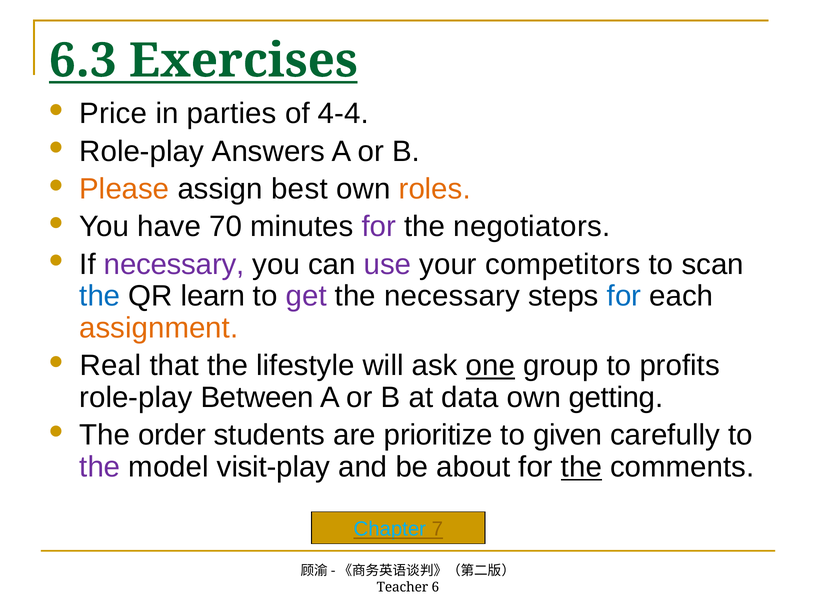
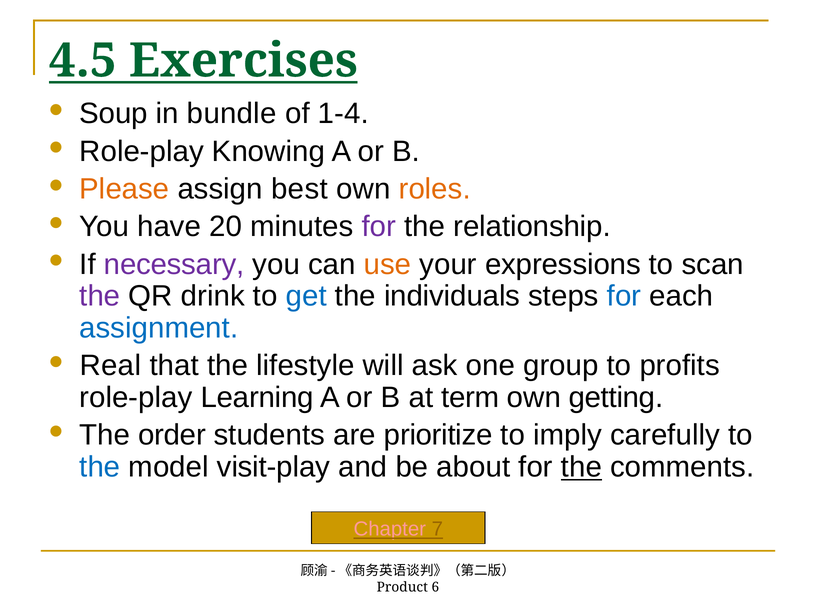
6.3: 6.3 -> 4.5
Price: Price -> Soup
parties: parties -> bundle
4-4: 4-4 -> 1-4
Answers: Answers -> Knowing
70: 70 -> 20
negotiators: negotiators -> relationship
use colour: purple -> orange
competitors: competitors -> expressions
the at (100, 296) colour: blue -> purple
learn: learn -> drink
get colour: purple -> blue
the necessary: necessary -> individuals
assignment colour: orange -> blue
one underline: present -> none
Between: Between -> Learning
data: data -> term
given: given -> imply
the at (100, 467) colour: purple -> blue
Chapter colour: light blue -> pink
Teacher: Teacher -> Product
